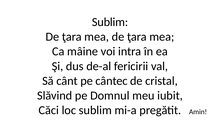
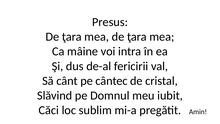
Sublim at (110, 22): Sublim -> Presus
